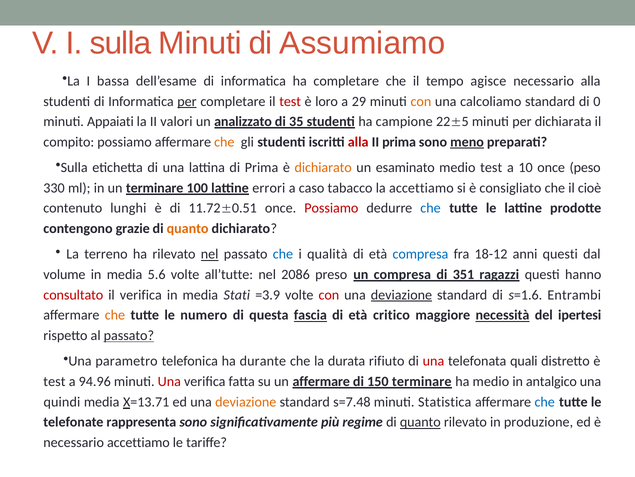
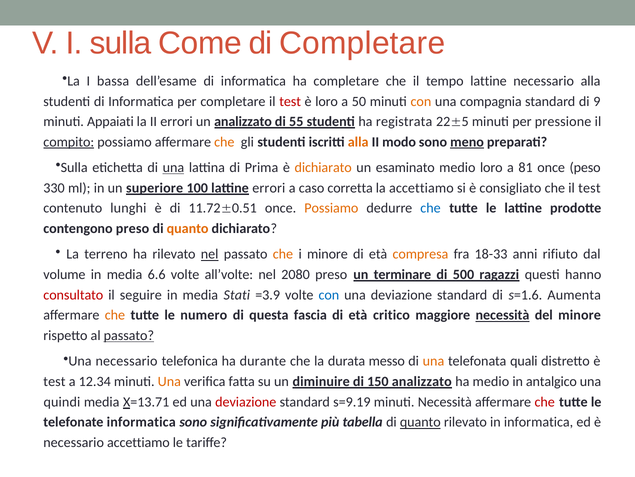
sulla Minuti: Minuti -> Come
di Assumiamo: Assumiamo -> Completare
tempo agisce: agisce -> lattine
per at (187, 101) underline: present -> none
29: 29 -> 50
calcoliamo: calcoliamo -> compagnia
0: 0 -> 9
II valori: valori -> errori
35: 35 -> 55
campione: campione -> registrata
dichiarata: dichiarata -> pressione
compito underline: none -> present
alla at (358, 142) colour: red -> orange
II prima: prima -> modo
una at (173, 167) underline: none -> present
medio test: test -> loro
10: 10 -> 81
un terminare: terminare -> superiore
tabacco: tabacco -> corretta
che il cioè: cioè -> test
Possiamo at (331, 208) colour: red -> orange
contengono grazie: grazie -> preso
che at (283, 254) colour: blue -> orange
i qualità: qualità -> minore
compresa at (420, 254) colour: blue -> orange
18-12: 18-12 -> 18-33
anni questi: questi -> rifiuto
5.6: 5.6 -> 6.6
all’tutte: all’tutte -> all’volte
2086: 2086 -> 2080
un compresa: compresa -> terminare
351: 351 -> 500
il verifica: verifica -> seguire
con at (329, 294) colour: red -> blue
deviazione at (401, 294) underline: present -> none
Entrambi: Entrambi -> Aumenta
fascia underline: present -> none
del ipertesi: ipertesi -> minore
Una parametro: parametro -> necessario
rifiuto: rifiuto -> messo
una at (433, 361) colour: red -> orange
94.96: 94.96 -> 12.34
Una at (169, 381) colour: red -> orange
un affermare: affermare -> diminuire
150 terminare: terminare -> analizzato
deviazione at (246, 401) colour: orange -> red
s=7.48: s=7.48 -> s=9.19
minuti Statistica: Statistica -> Necessità
che at (545, 401) colour: blue -> red
telefonate rappresenta: rappresenta -> informatica
regime: regime -> tabella
in produzione: produzione -> informatica
